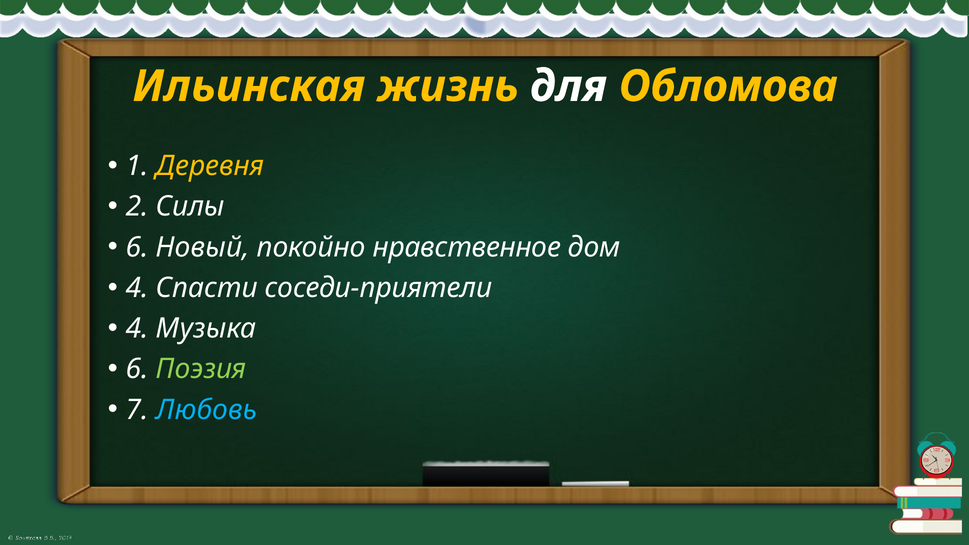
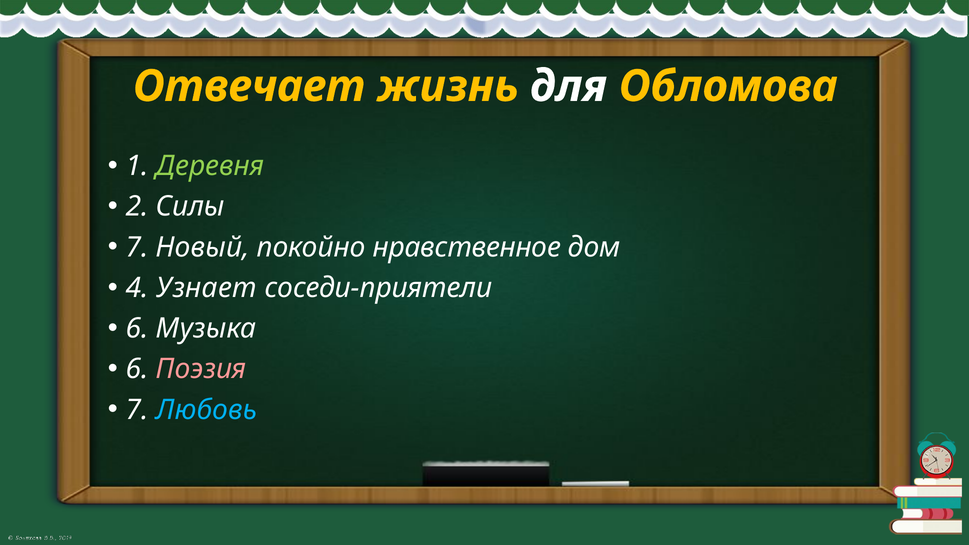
Ильинская: Ильинская -> Отвечает
Деревня colour: yellow -> light green
6 at (137, 247): 6 -> 7
Спасти: Спасти -> Узнает
4 at (137, 328): 4 -> 6
Поэзия colour: light green -> pink
